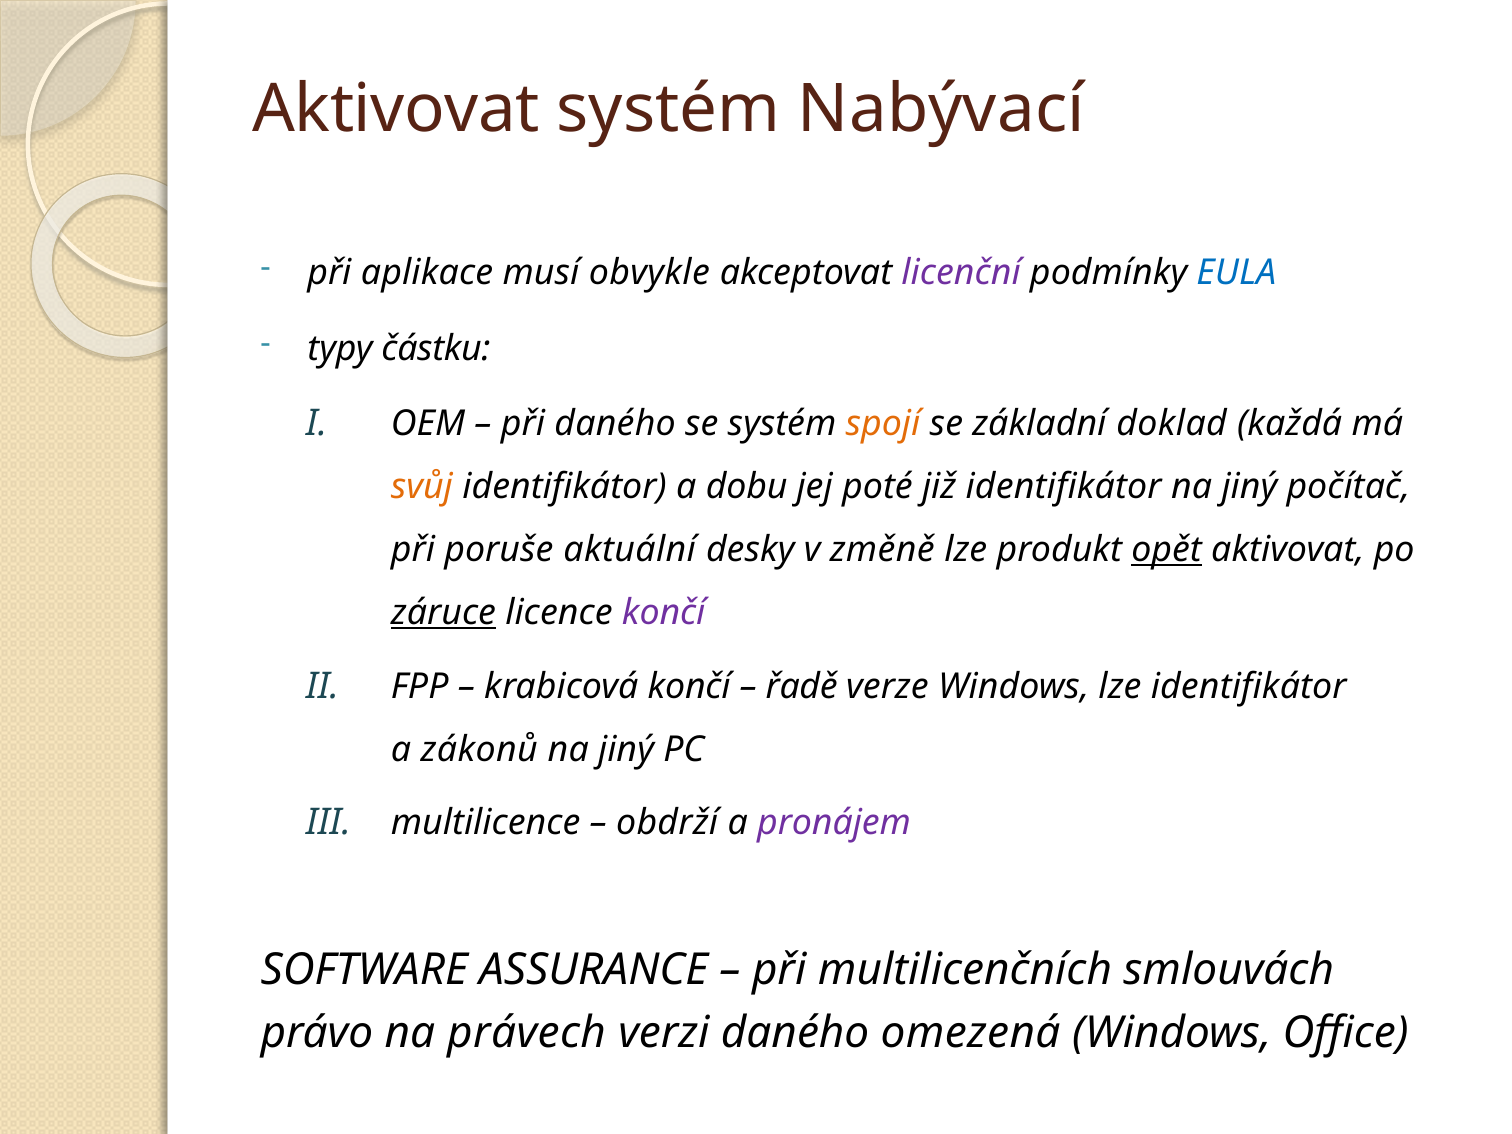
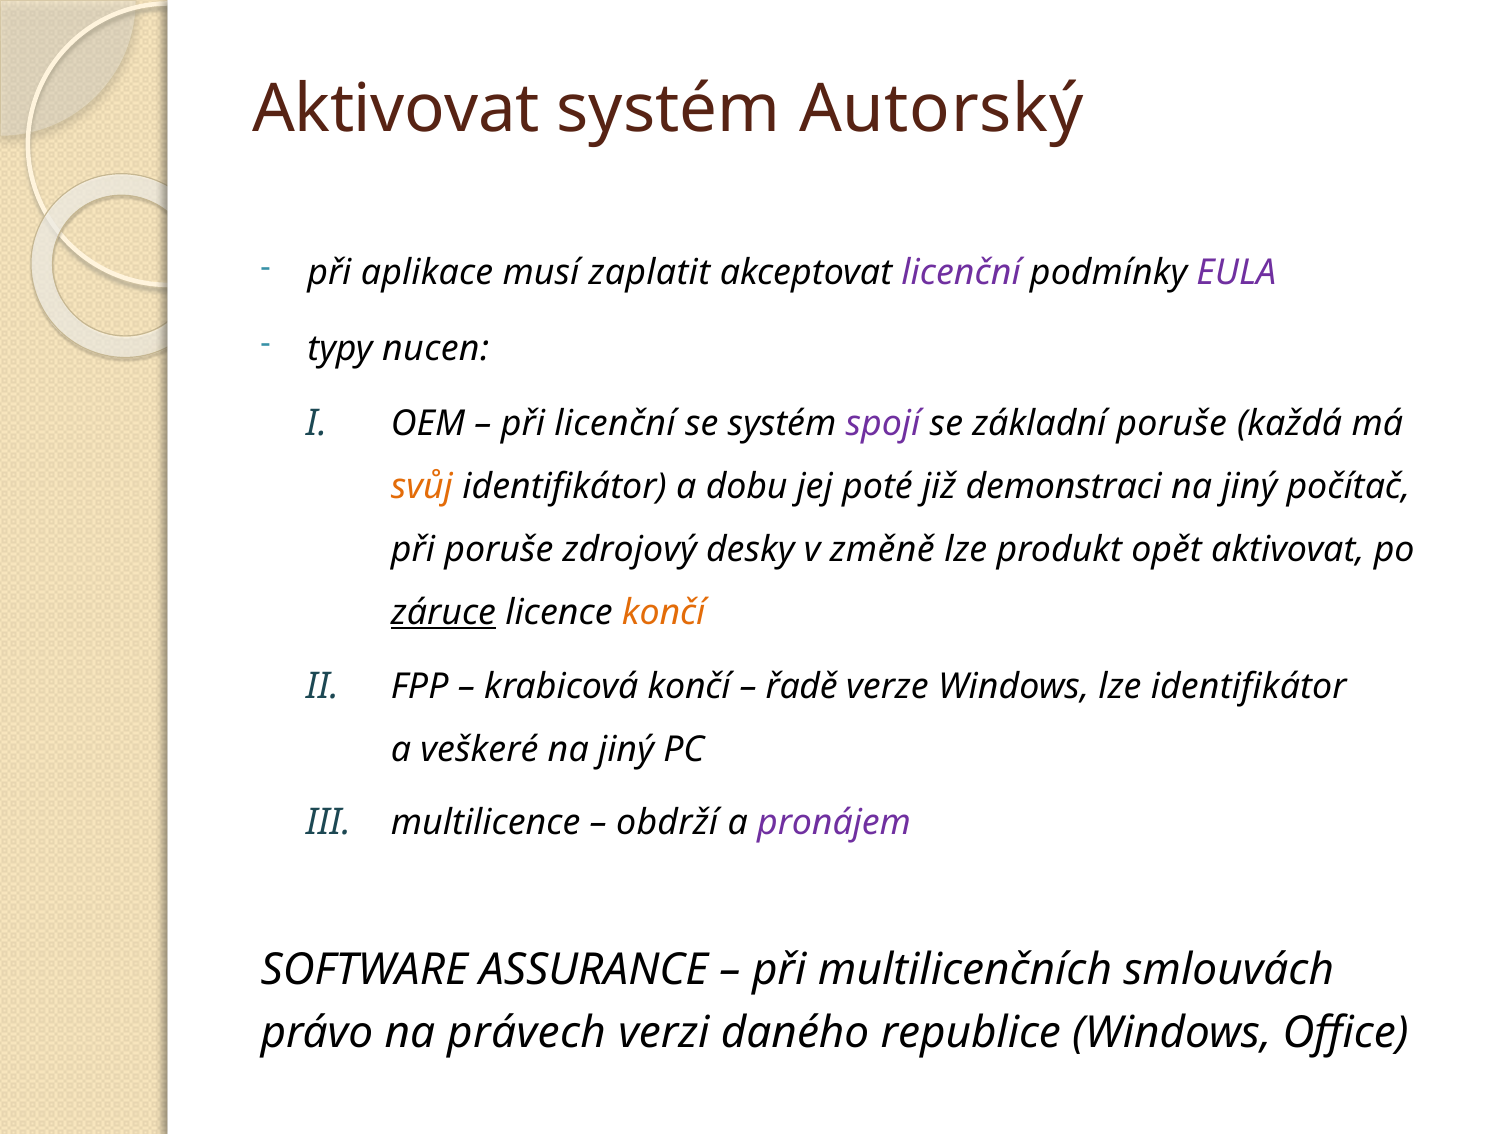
Nabývací: Nabývací -> Autorský
obvykle: obvykle -> zaplatit
EULA colour: blue -> purple
částku: částku -> nucen
při daného: daného -> licenční
spojí colour: orange -> purple
základní doklad: doklad -> poruše
již identifikátor: identifikátor -> demonstraci
aktuální: aktuální -> zdrojový
opět underline: present -> none
končí at (664, 612) colour: purple -> orange
zákonů: zákonů -> veškeré
omezená: omezená -> republice
